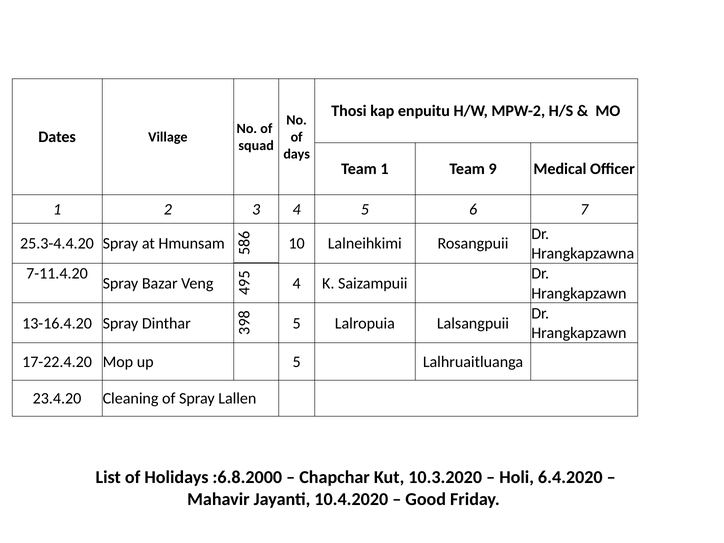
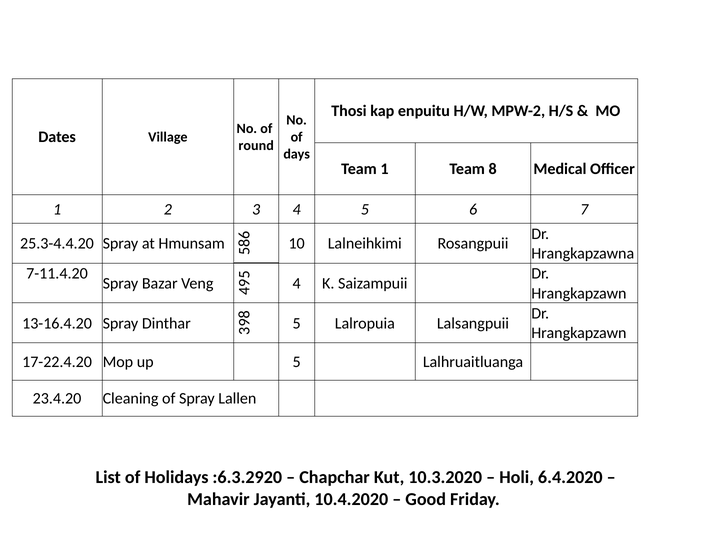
squad: squad -> round
Team 9: 9 -> 8
:6.8.2000: :6.8.2000 -> :6.3.2920
